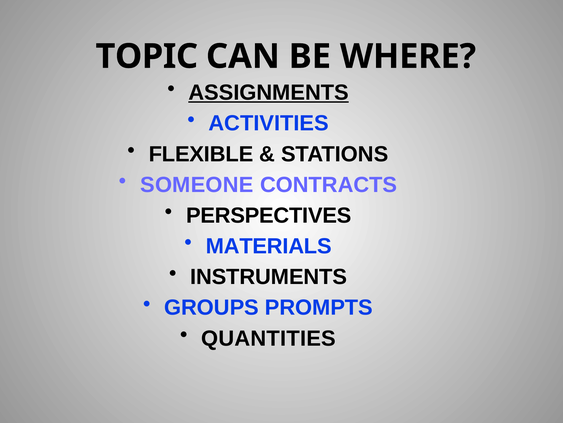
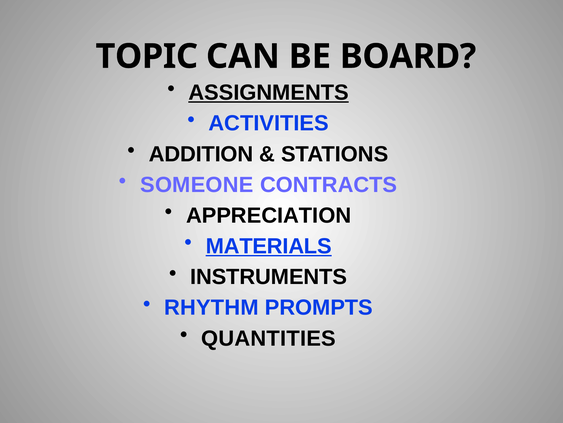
WHERE: WHERE -> BOARD
FLEXIBLE: FLEXIBLE -> ADDITION
PERSPECTIVES: PERSPECTIVES -> APPRECIATION
MATERIALS underline: none -> present
GROUPS: GROUPS -> RHYTHM
